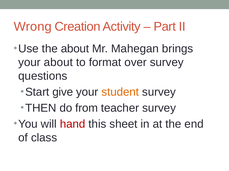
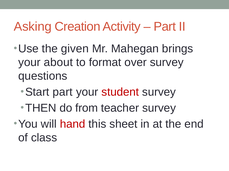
Wrong: Wrong -> Asking
the about: about -> given
Start give: give -> part
student colour: orange -> red
